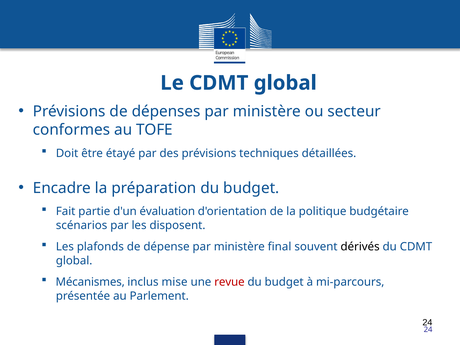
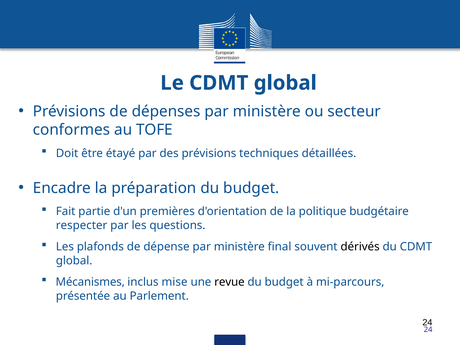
évaluation: évaluation -> premières
scénarios: scénarios -> respecter
disposent: disposent -> questions
revue colour: red -> black
